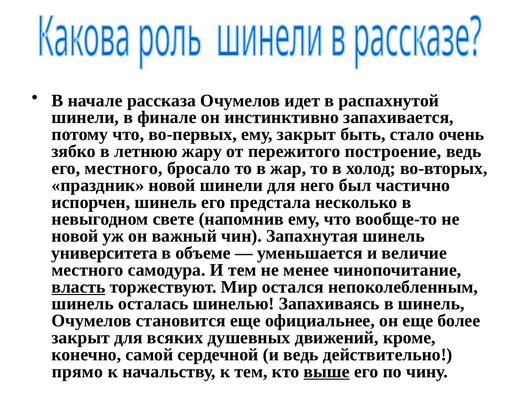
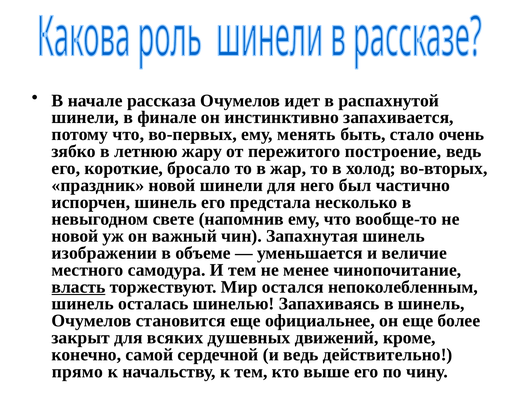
ему закрыт: закрыт -> менять
его местного: местного -> короткие
университета: университета -> изображении
выше underline: present -> none
